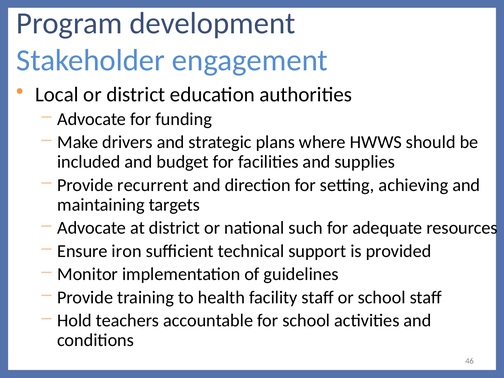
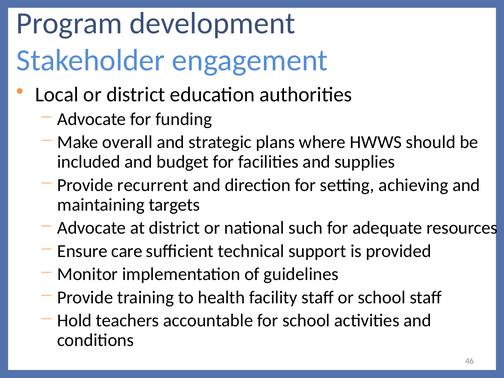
drivers: drivers -> overall
iron: iron -> care
